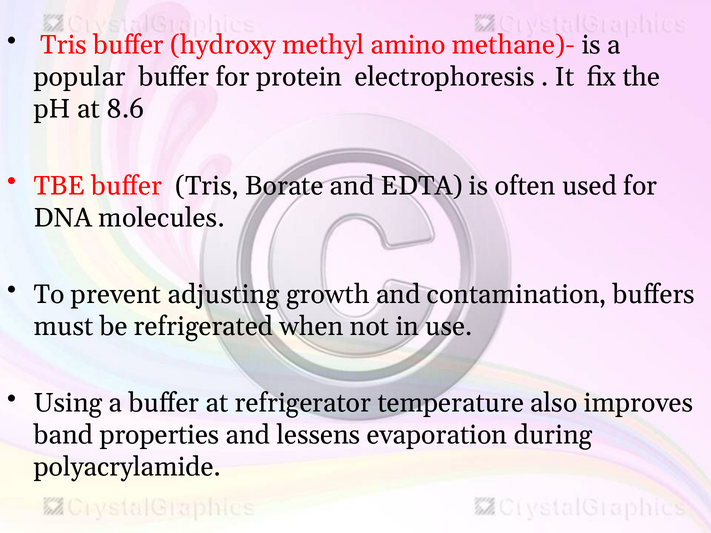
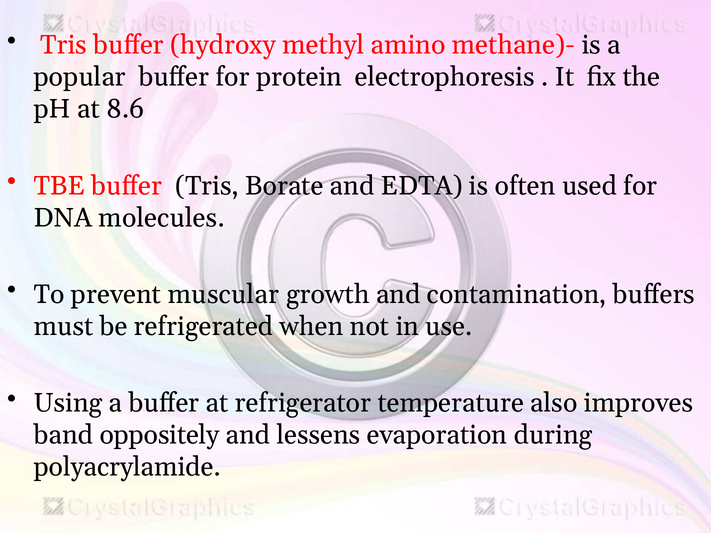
adjusting: adjusting -> muscular
properties: properties -> oppositely
